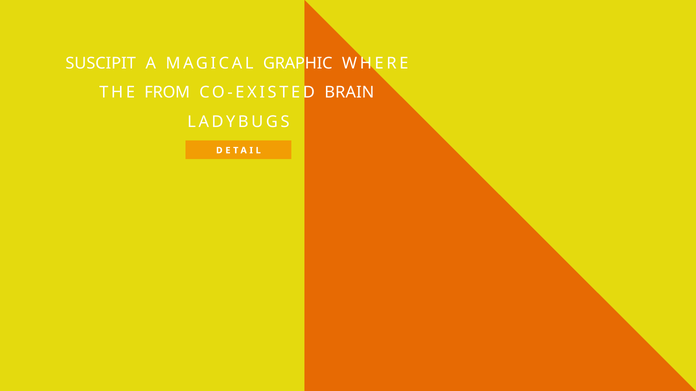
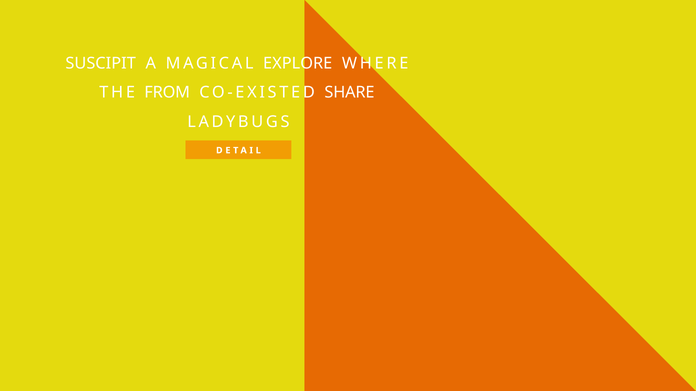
GRAPHIC: GRAPHIC -> EXPLORE
BRAIN: BRAIN -> SHARE
